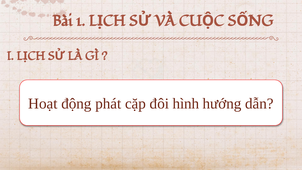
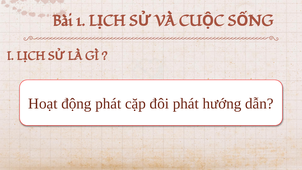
đôi hình: hình -> phát
